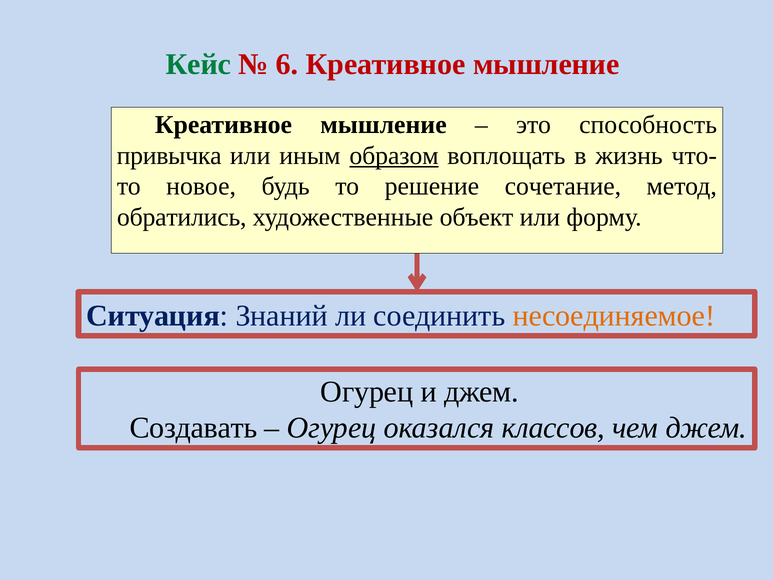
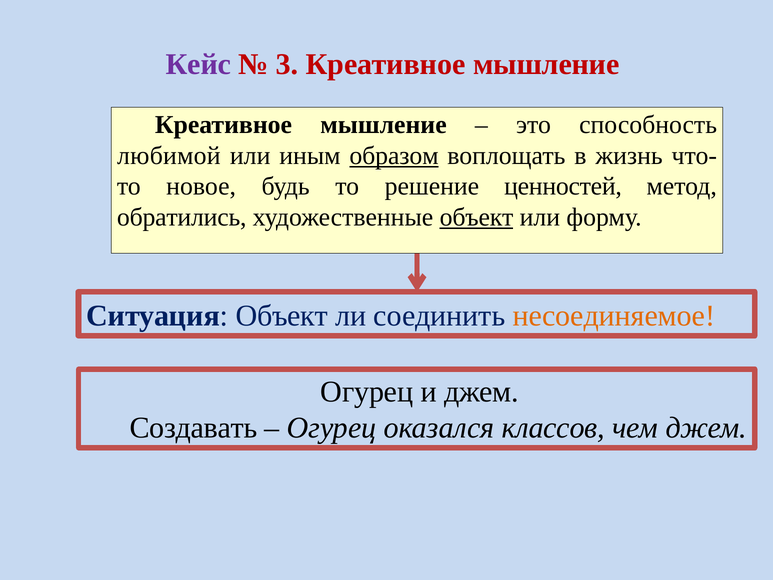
Кейс colour: green -> purple
6: 6 -> 3
привычка: привычка -> любимой
сочетание: сочетание -> ценностей
объект at (477, 217) underline: none -> present
Ситуация Знаний: Знаний -> Объект
